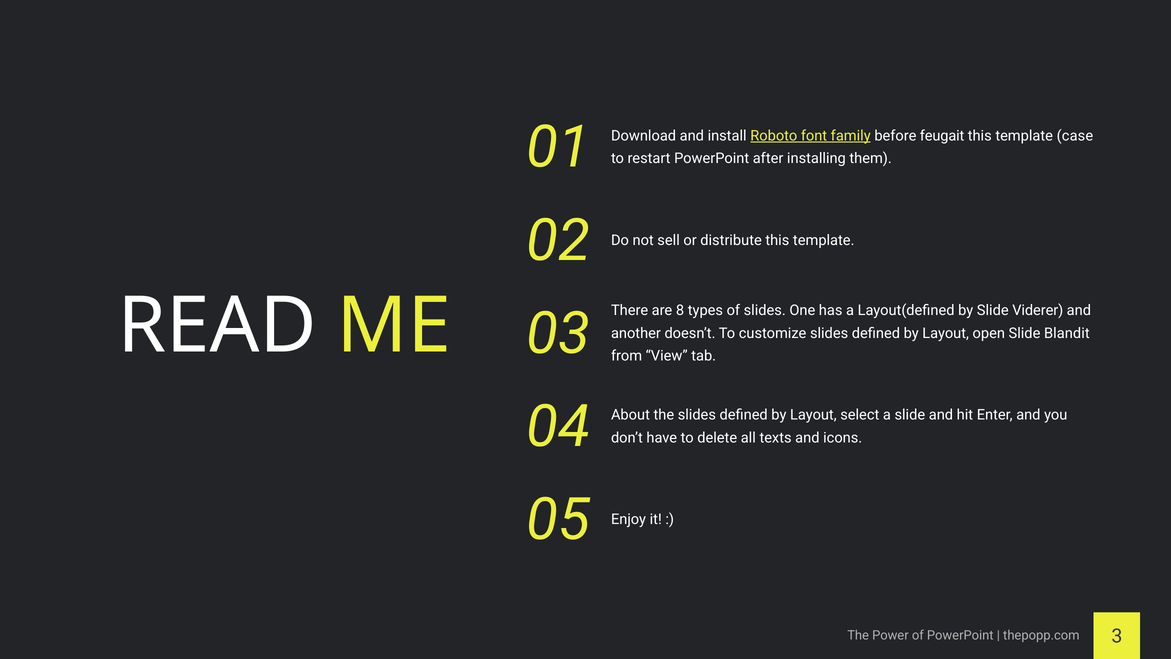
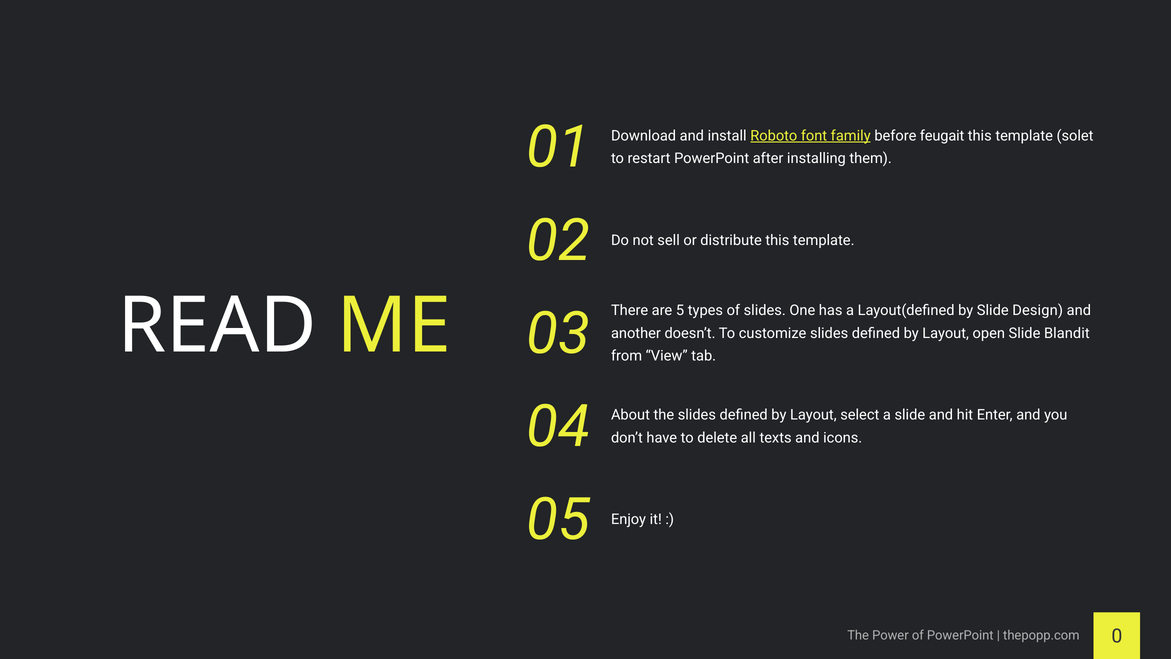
case: case -> solet
8: 8 -> 5
Viderer: Viderer -> Design
3: 3 -> 0
